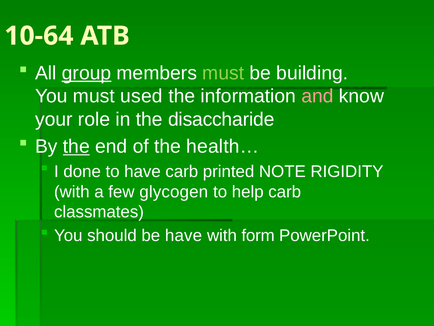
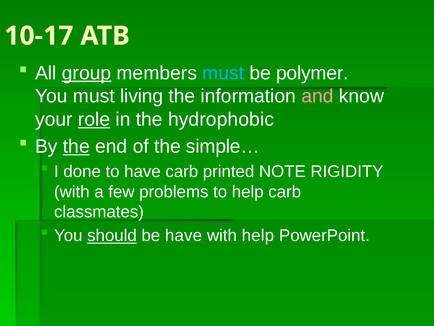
10-64: 10-64 -> 10-17
must at (223, 73) colour: light green -> light blue
building: building -> polymer
used: used -> living
role underline: none -> present
disaccharide: disaccharide -> hydrophobic
health…: health… -> simple…
glycogen: glycogen -> problems
should underline: none -> present
with form: form -> help
